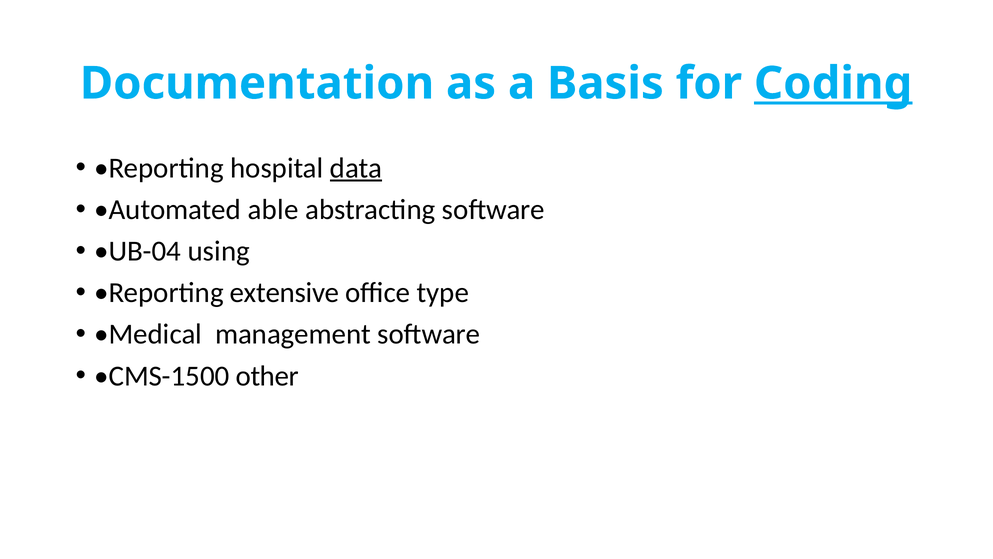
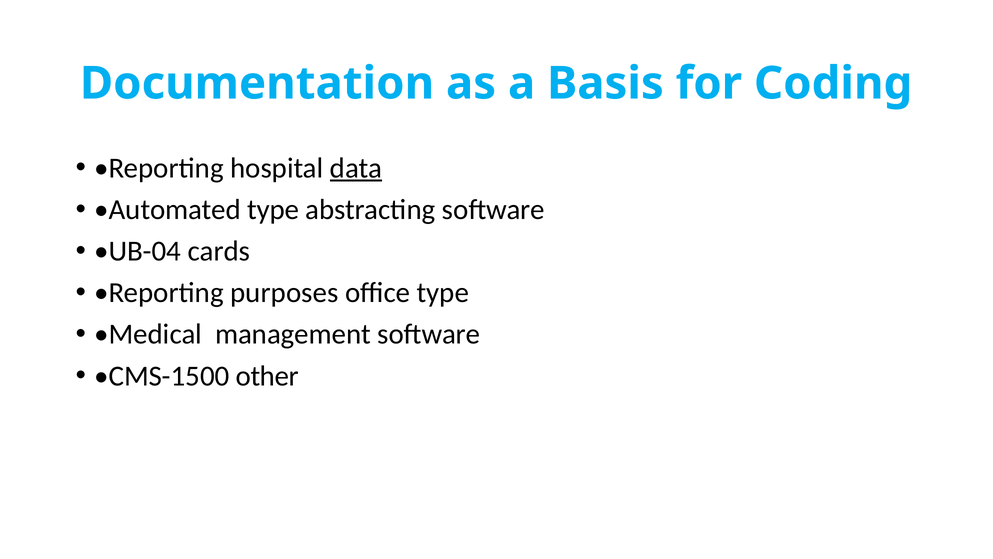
Coding underline: present -> none
Automated able: able -> type
using: using -> cards
extensive: extensive -> purposes
